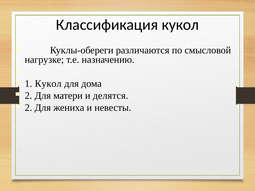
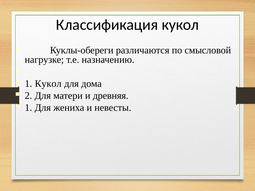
делятся: делятся -> древняя
2 at (28, 108): 2 -> 1
